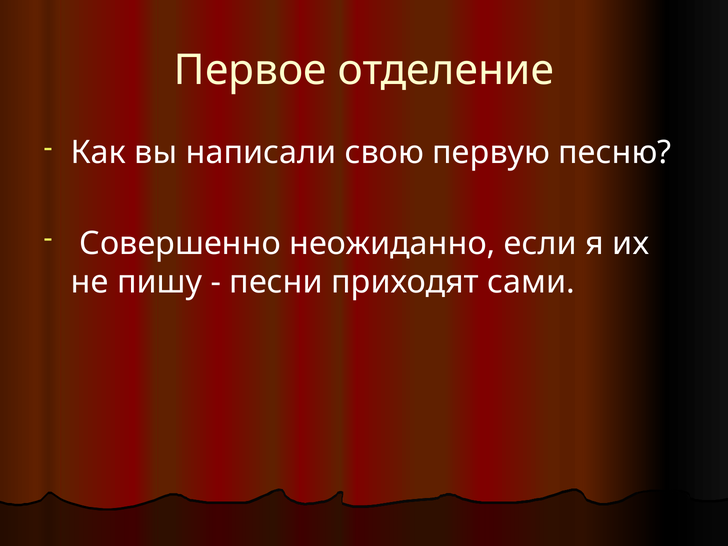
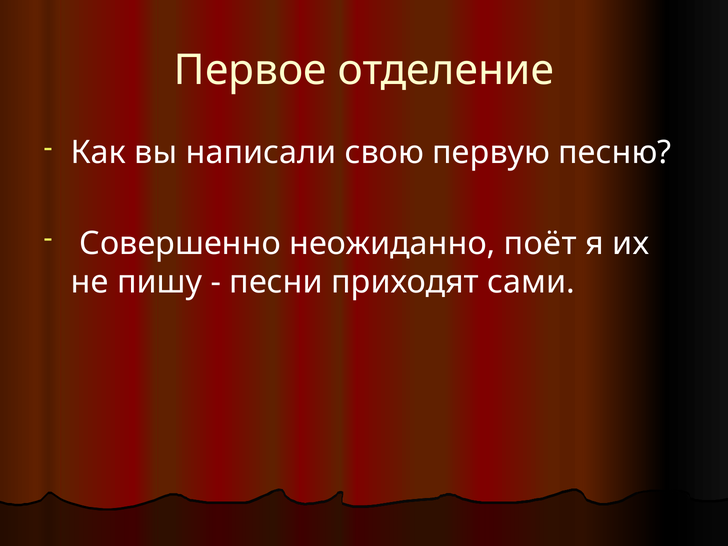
если: если -> поёт
